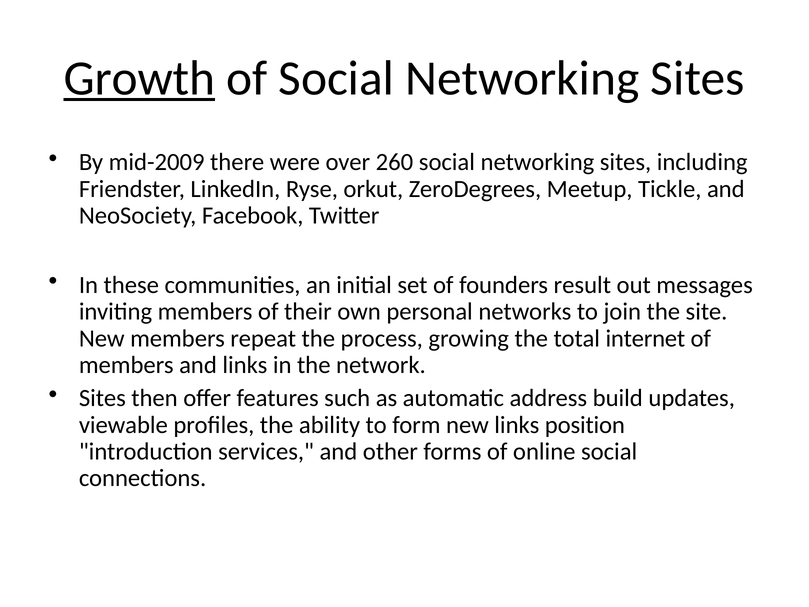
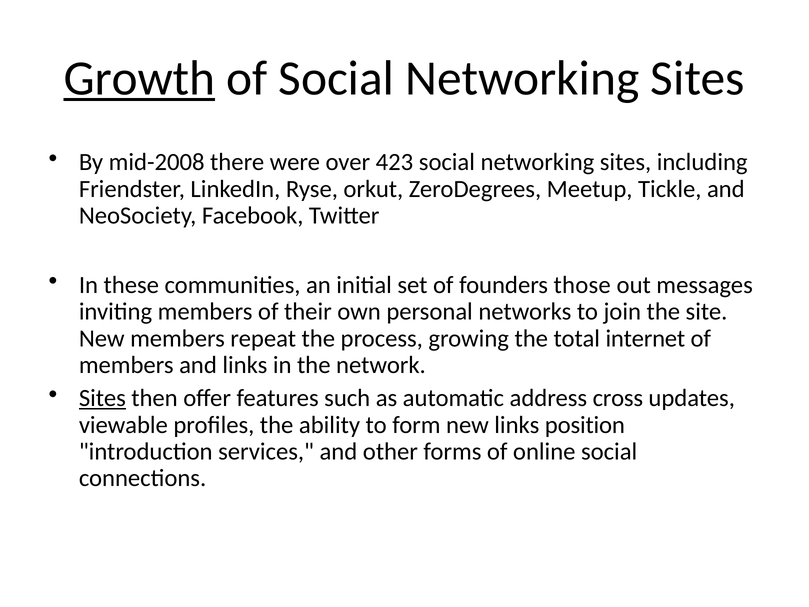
mid-2009: mid-2009 -> mid-2008
260: 260 -> 423
result: result -> those
Sites at (102, 398) underline: none -> present
build: build -> cross
